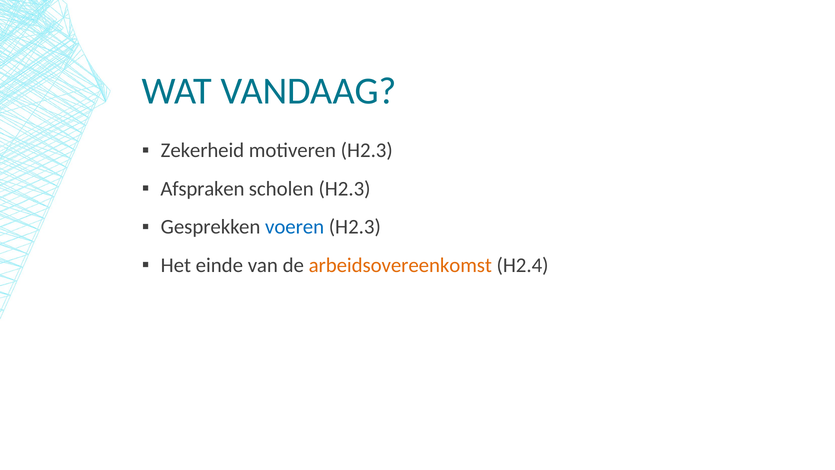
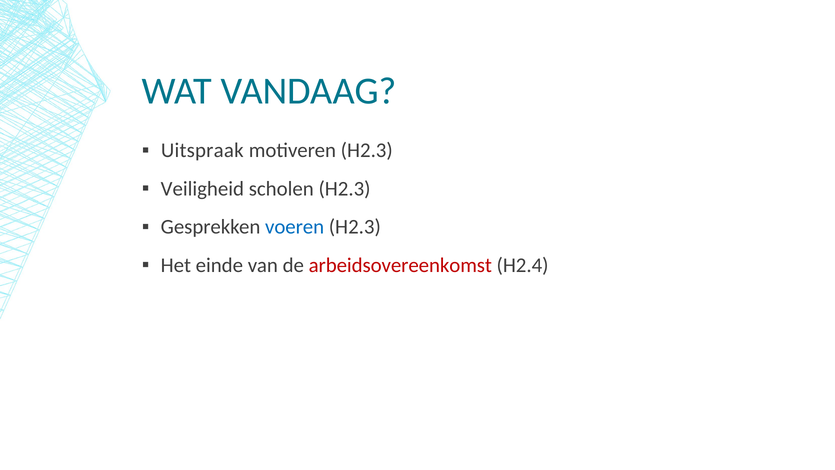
Zekerheid: Zekerheid -> Uitspraak
Afspraken: Afspraken -> Veiligheid
arbeidsovereenkomst colour: orange -> red
